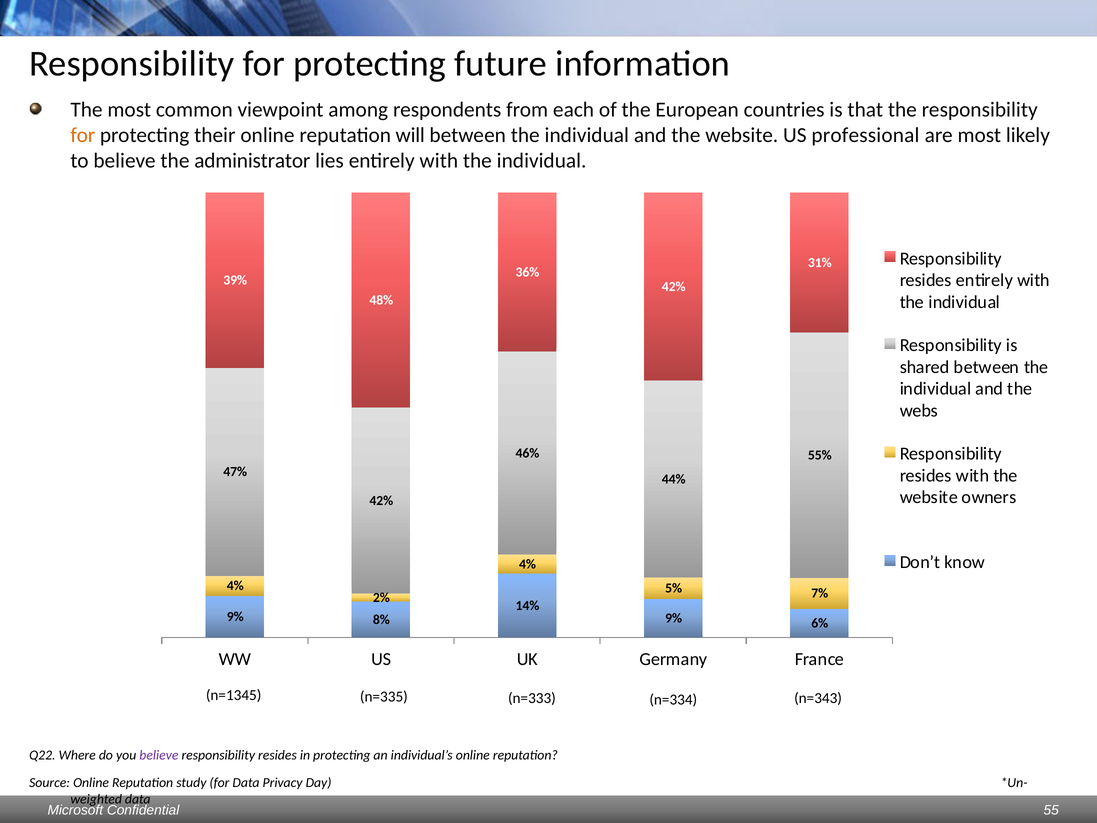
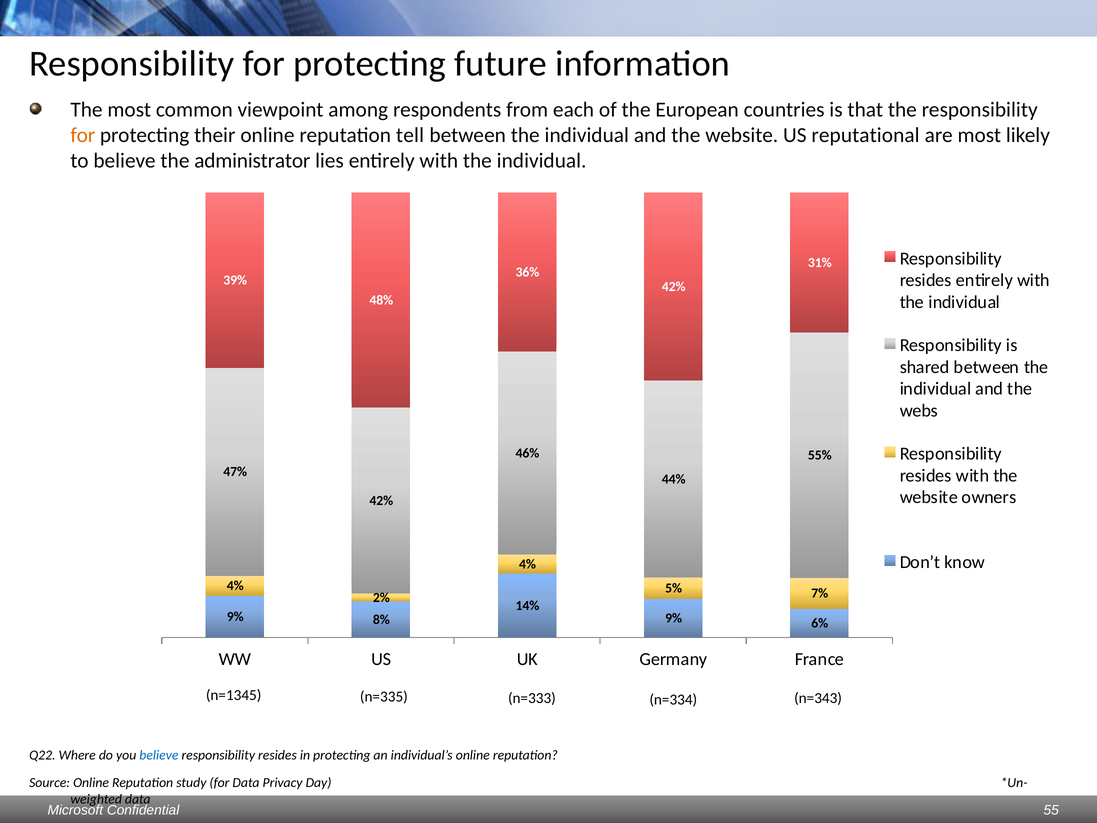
will: will -> tell
professional: professional -> reputational
believe at (159, 755) colour: purple -> blue
